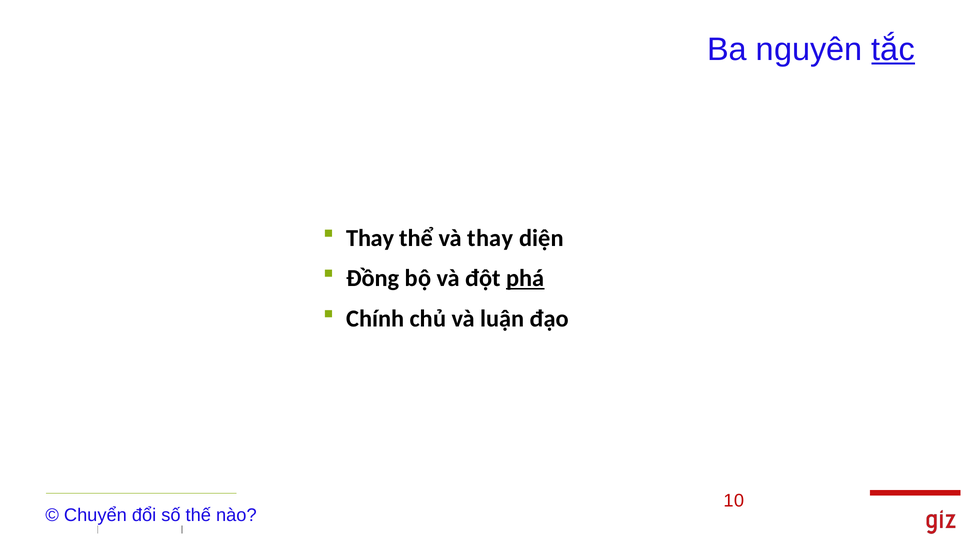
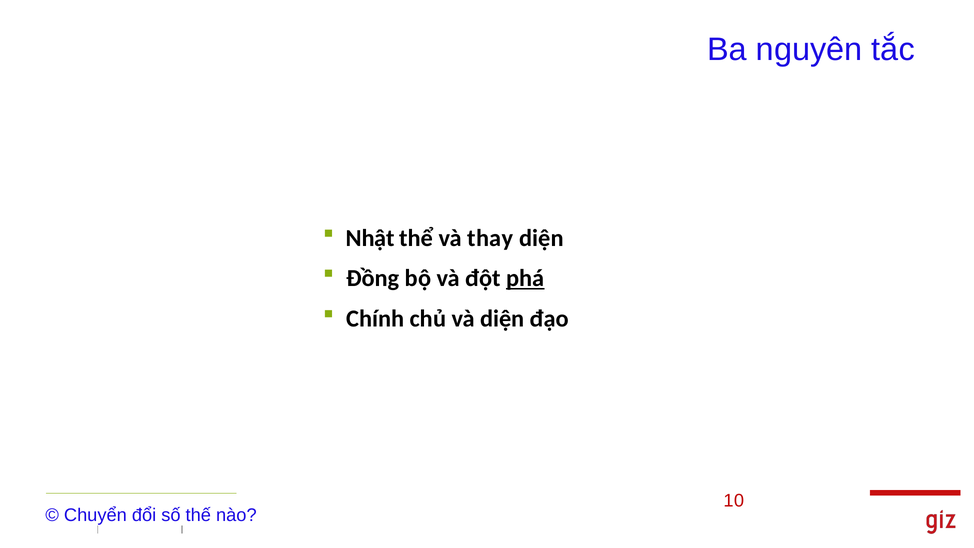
tắc underline: present -> none
Thay at (370, 238): Thay -> Nhật
và luận: luận -> diện
